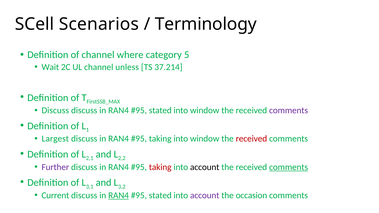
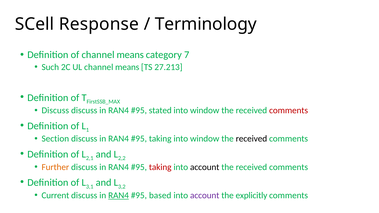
Scenarios: Scenarios -> Response
of channel where: where -> means
5: 5 -> 7
Wait: Wait -> Such
UL channel unless: unless -> means
37.214: 37.214 -> 27.213
comments at (289, 111) colour: purple -> red
Largest: Largest -> Section
received at (251, 139) colour: red -> black
Further colour: purple -> orange
comments at (289, 167) underline: present -> none
stated at (160, 195): stated -> based
occasion: occasion -> explicitly
